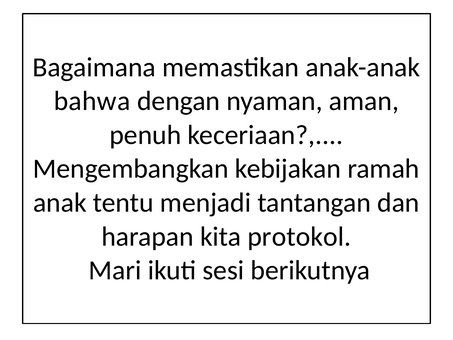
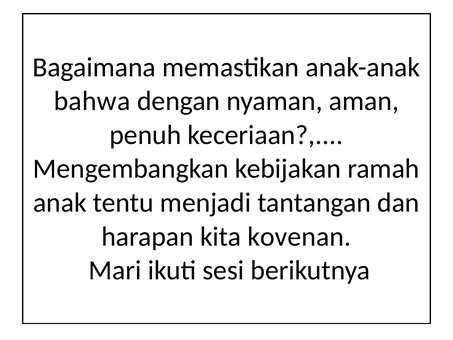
protokol: protokol -> kovenan
